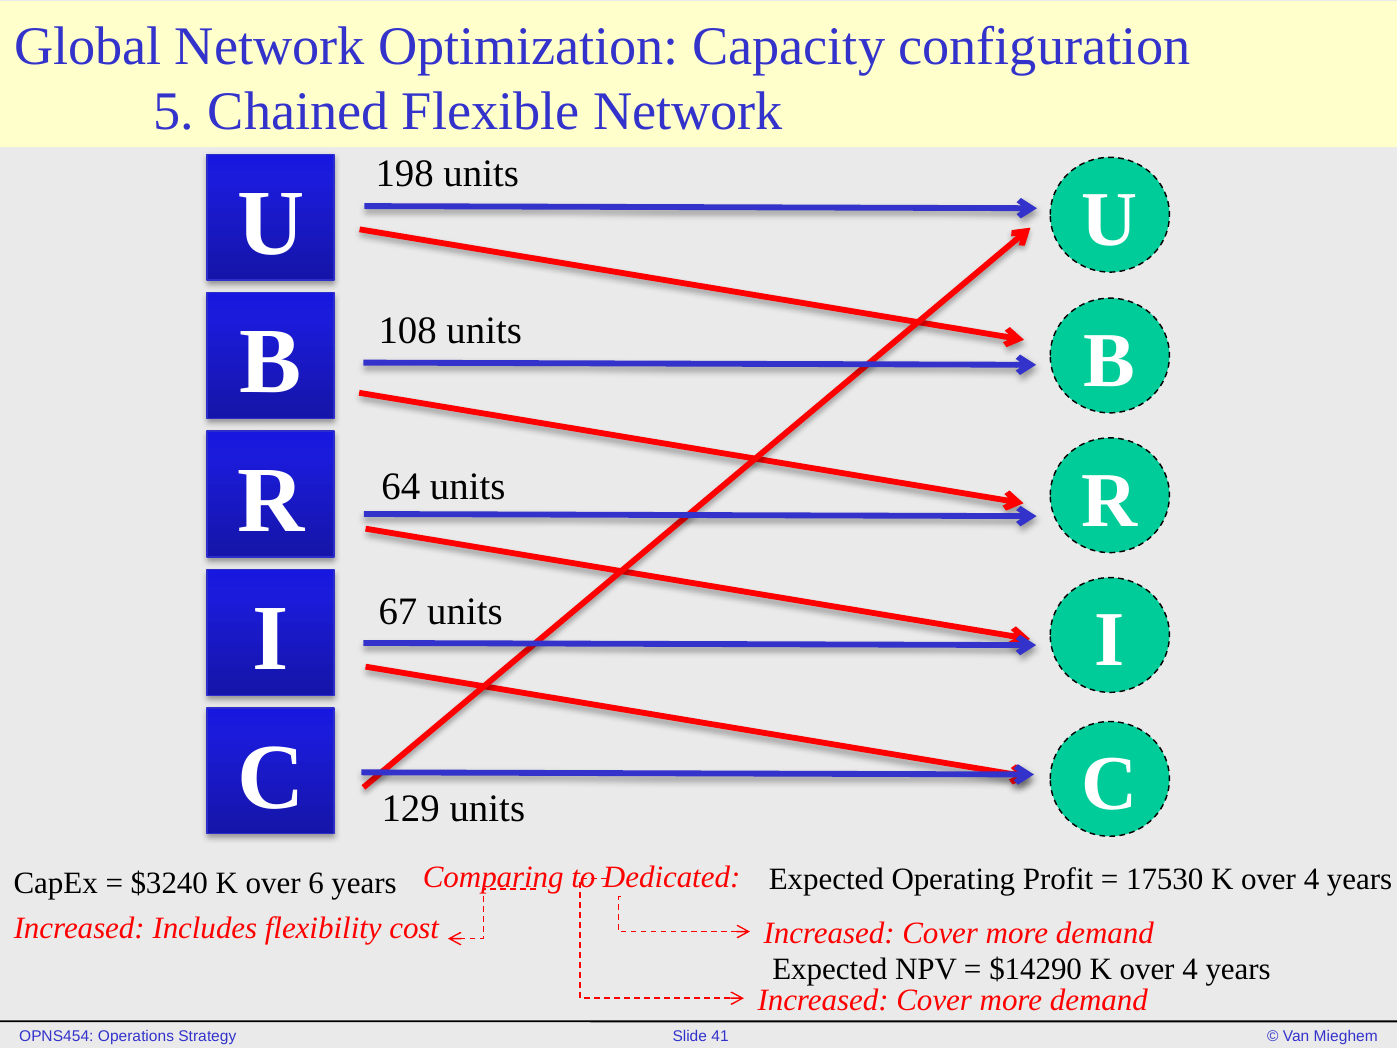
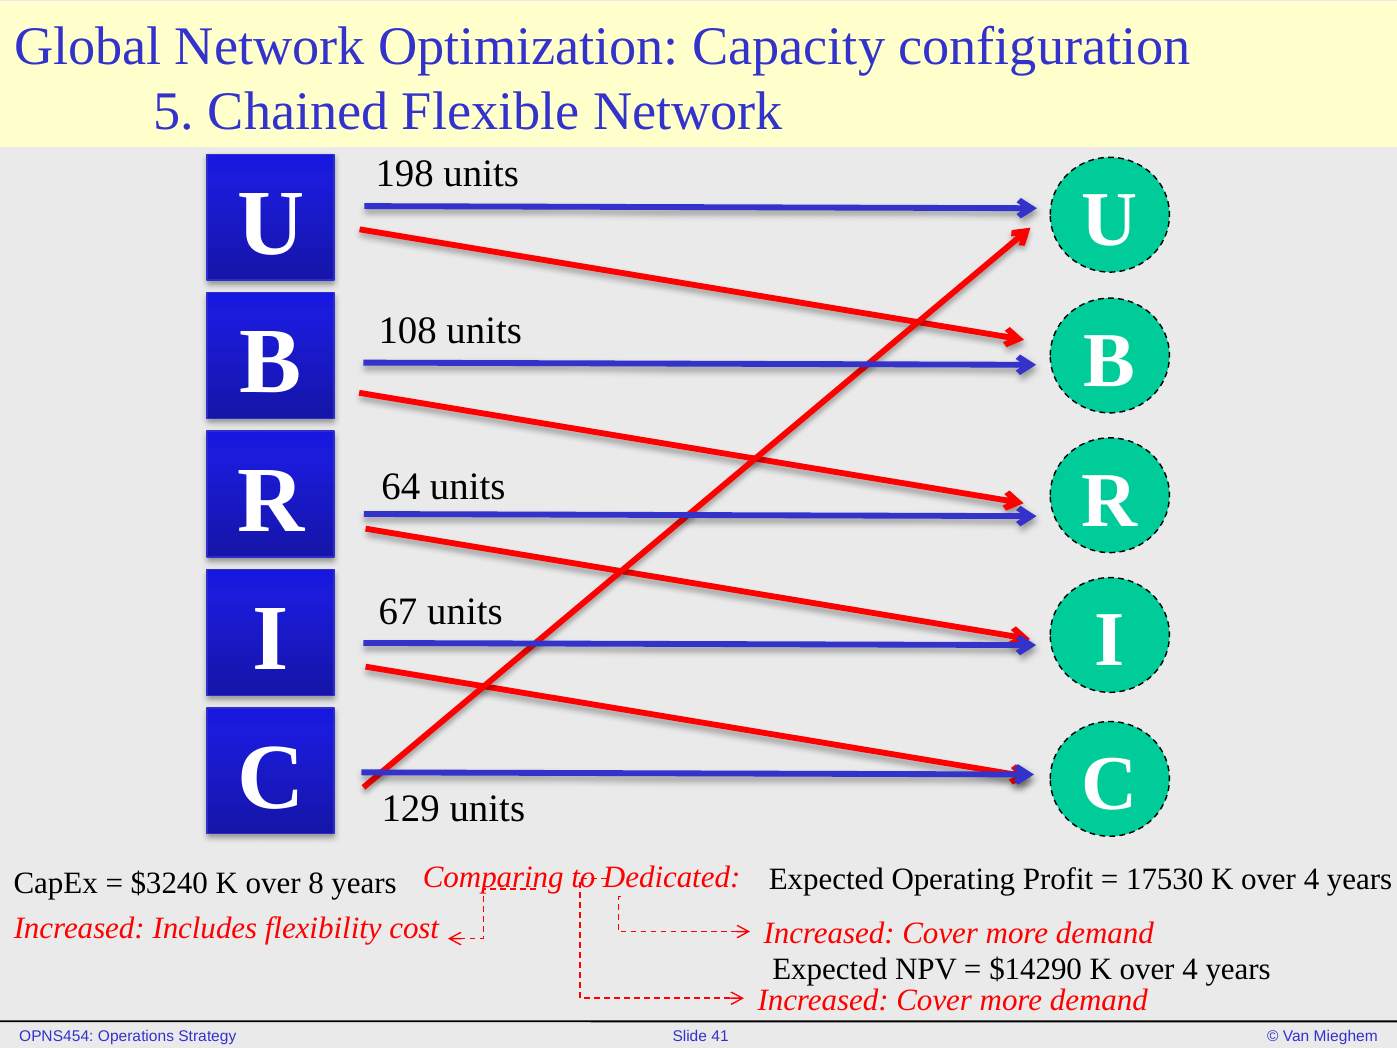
6: 6 -> 8
